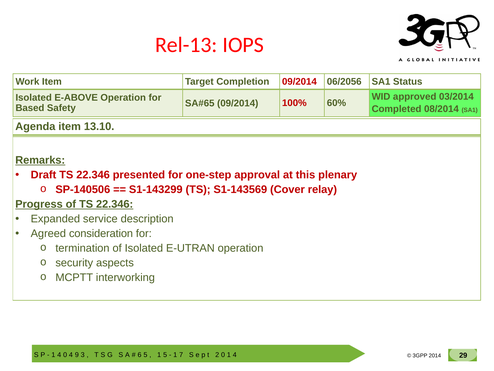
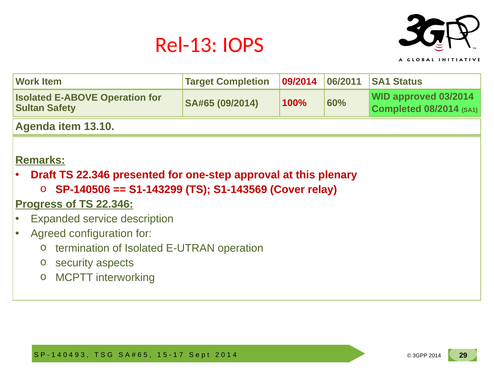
06/2056: 06/2056 -> 06/2011
Based: Based -> Sultan
consideration: consideration -> configuration
